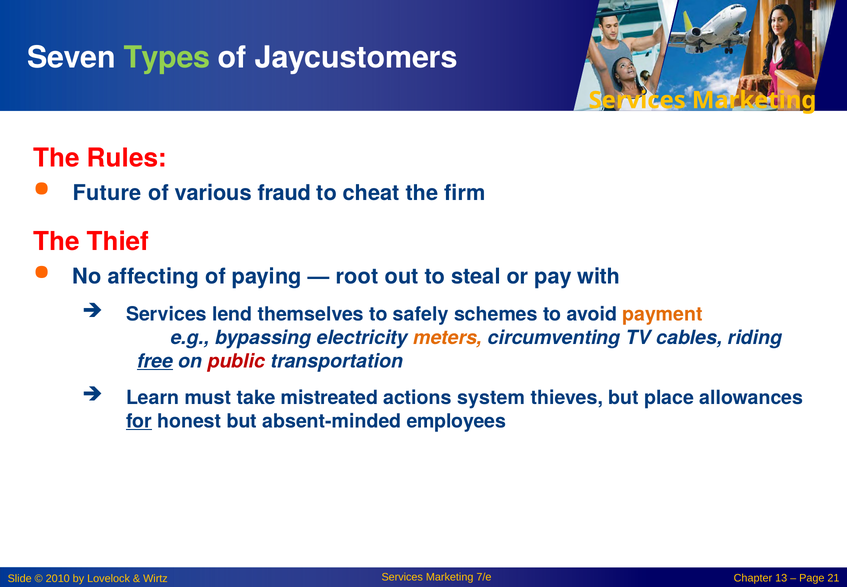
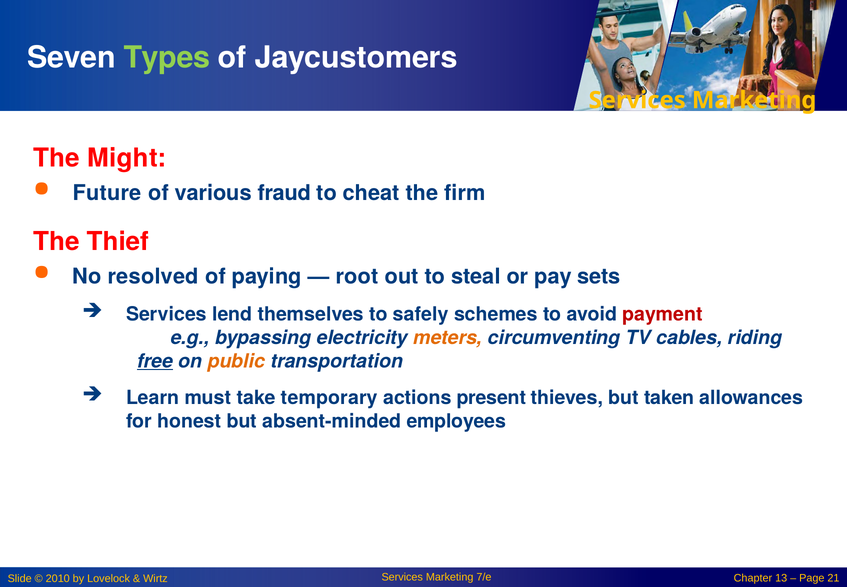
Rules: Rules -> Might
affecting: affecting -> resolved
with: with -> sets
payment colour: orange -> red
public colour: red -> orange
mistreated: mistreated -> temporary
system: system -> present
place: place -> taken
for underline: present -> none
